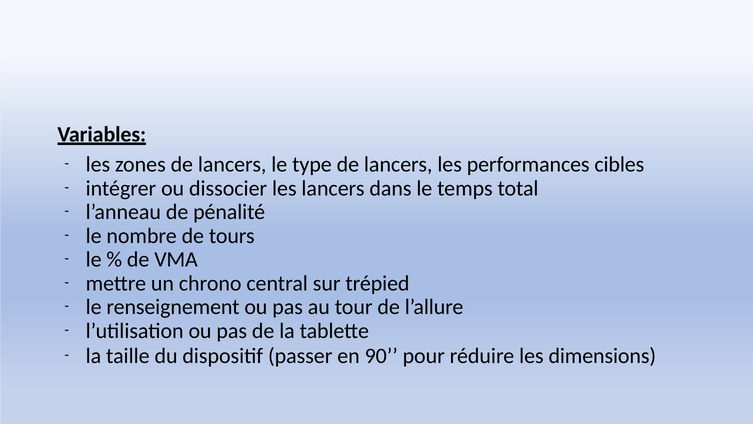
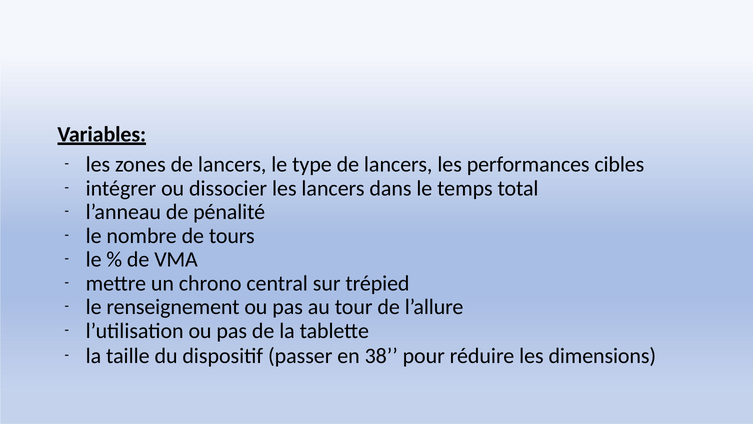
90: 90 -> 38
